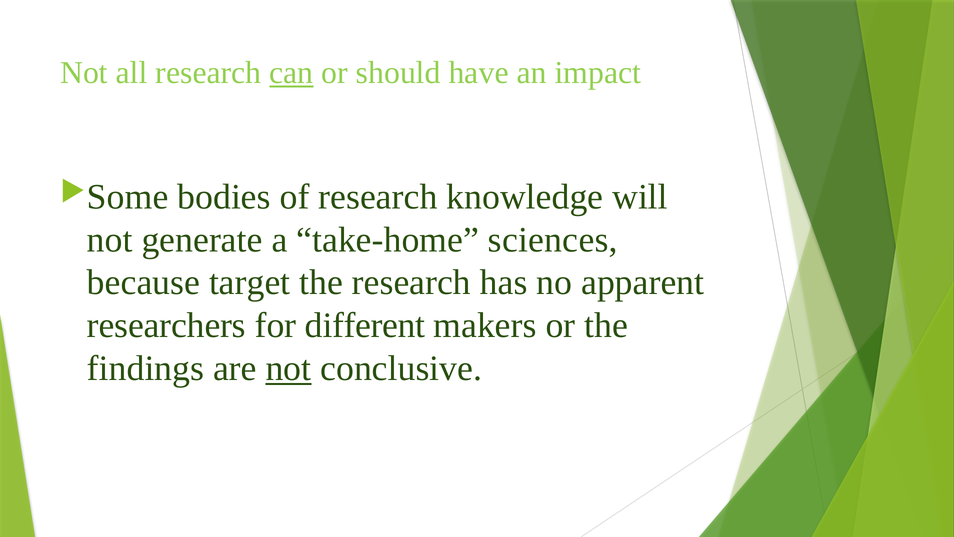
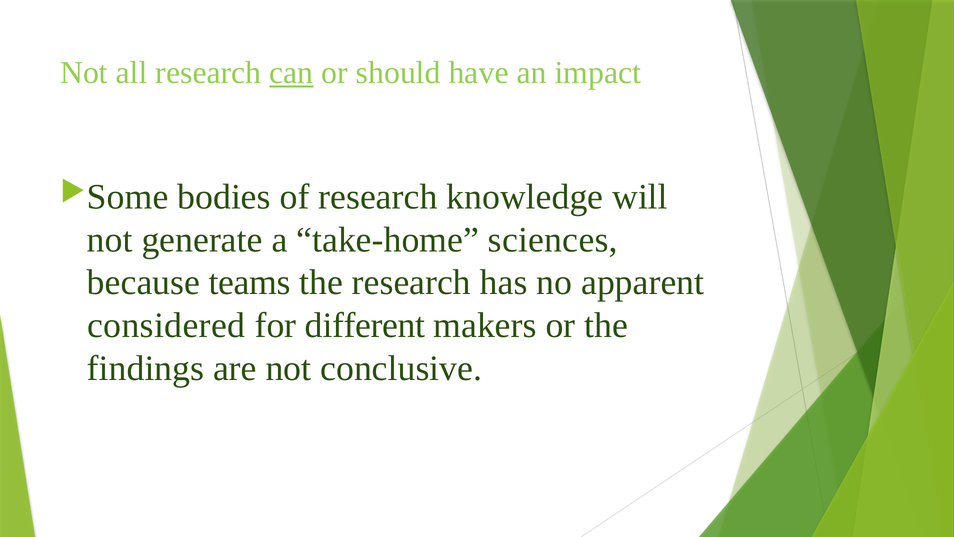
target: target -> teams
researchers: researchers -> considered
not at (288, 368) underline: present -> none
